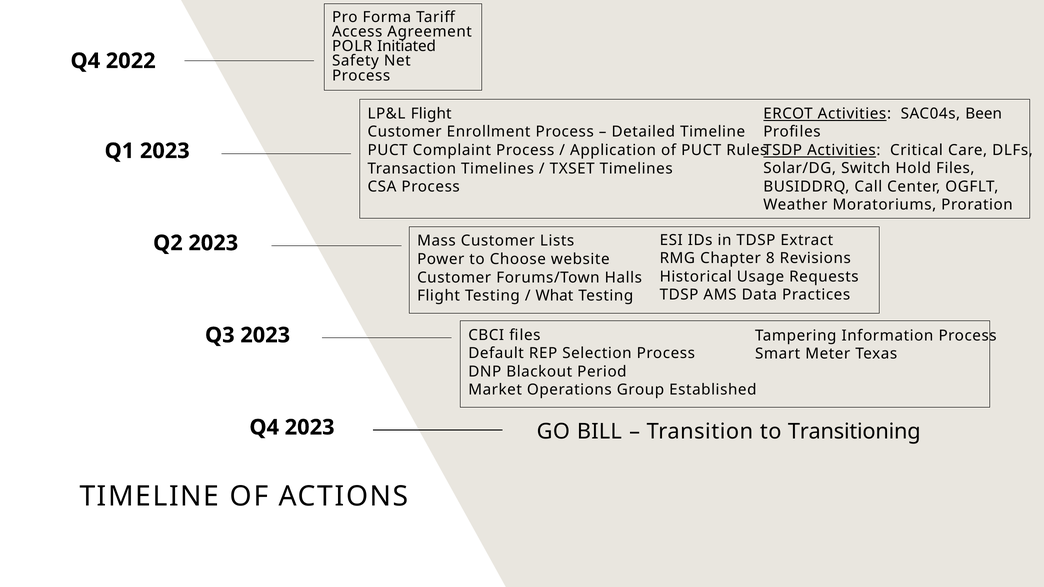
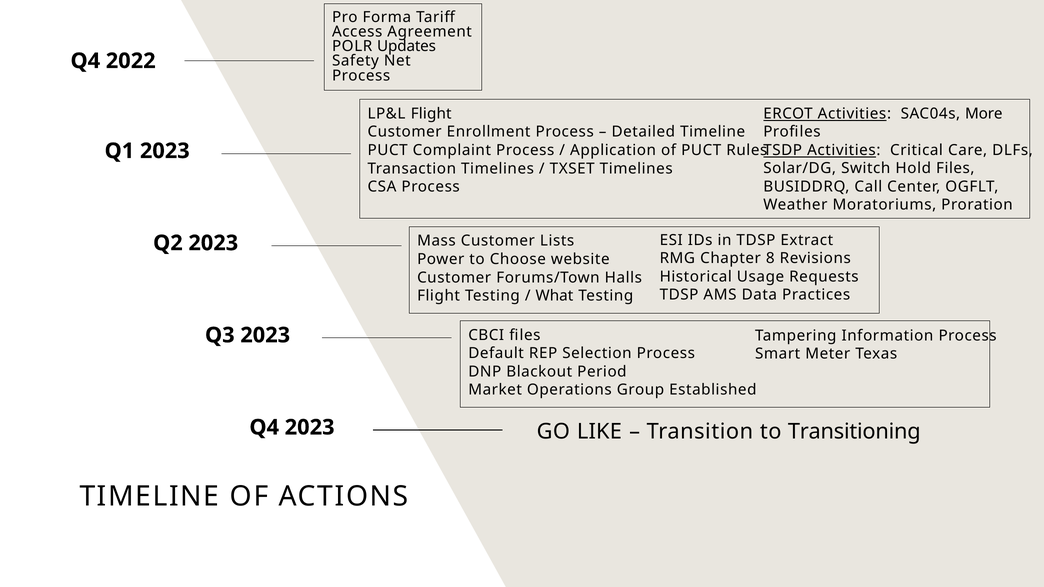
Initiated: Initiated -> Updates
Been: Been -> More
BILL: BILL -> LIKE
